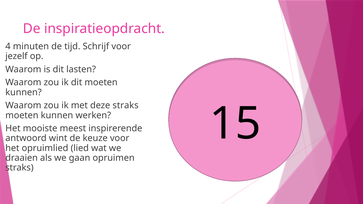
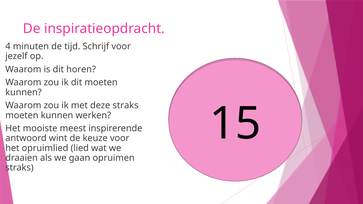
lasten: lasten -> horen
